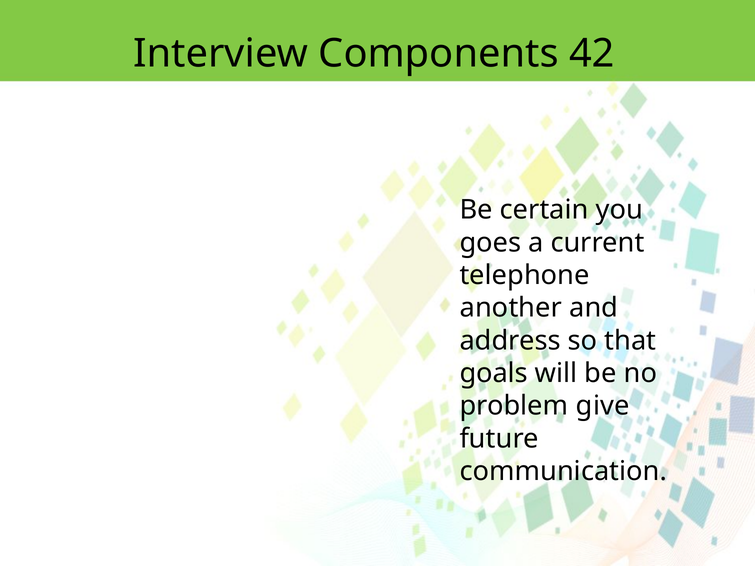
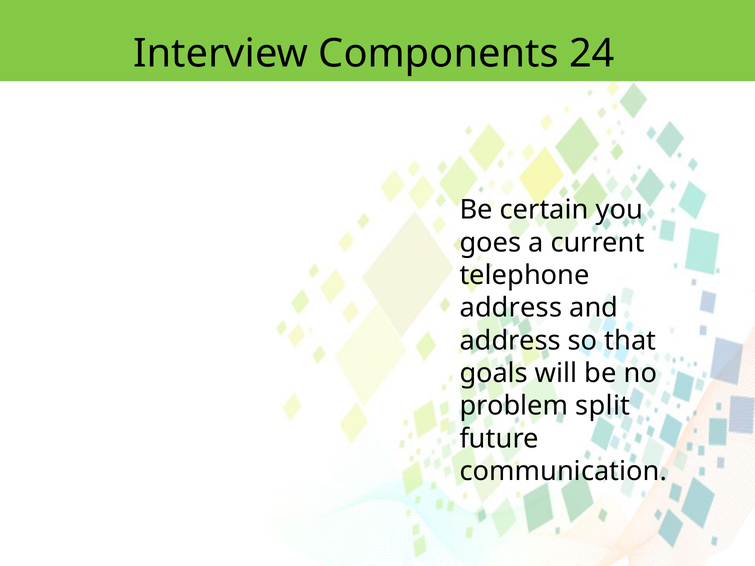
42: 42 -> 24
another at (511, 308): another -> address
give: give -> split
